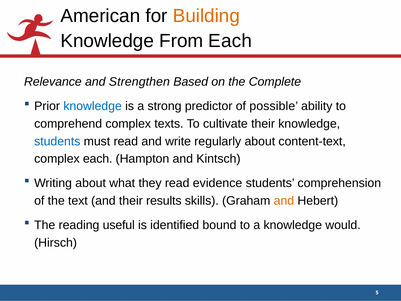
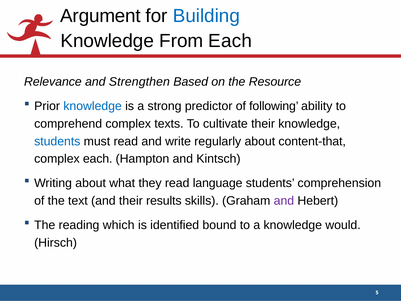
American: American -> Argument
Building colour: orange -> blue
Complete: Complete -> Resource
possible: possible -> following
content-text: content-text -> content-that
evidence: evidence -> language
and at (284, 201) colour: orange -> purple
useful: useful -> which
